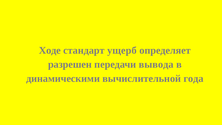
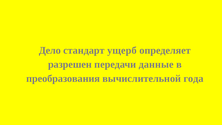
Ходе: Ходе -> Дело
вывода: вывода -> данные
динамическими: динамическими -> преобразования
